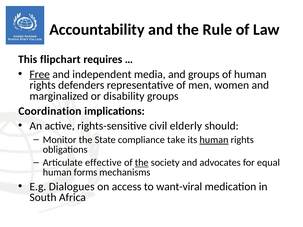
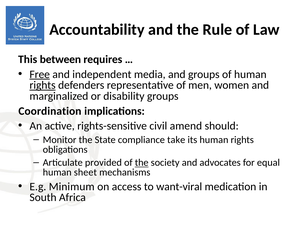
flipchart: flipchart -> between
rights at (43, 85) underline: none -> present
elderly: elderly -> amend
human at (214, 140) underline: present -> none
effective: effective -> provided
forms: forms -> sheet
Dialogues: Dialogues -> Minimum
